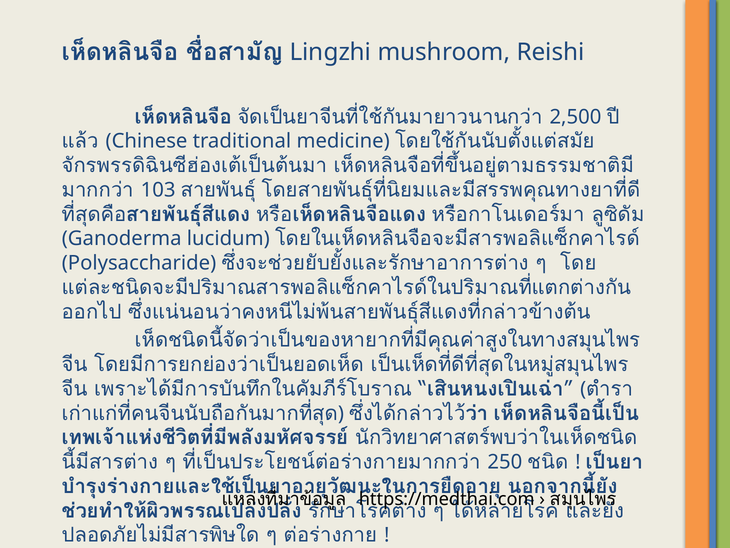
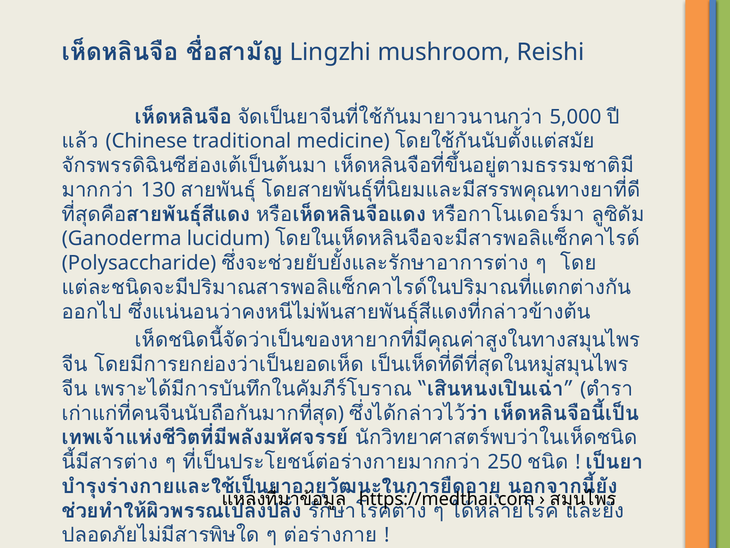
2,500: 2,500 -> 5,000
103: 103 -> 130
